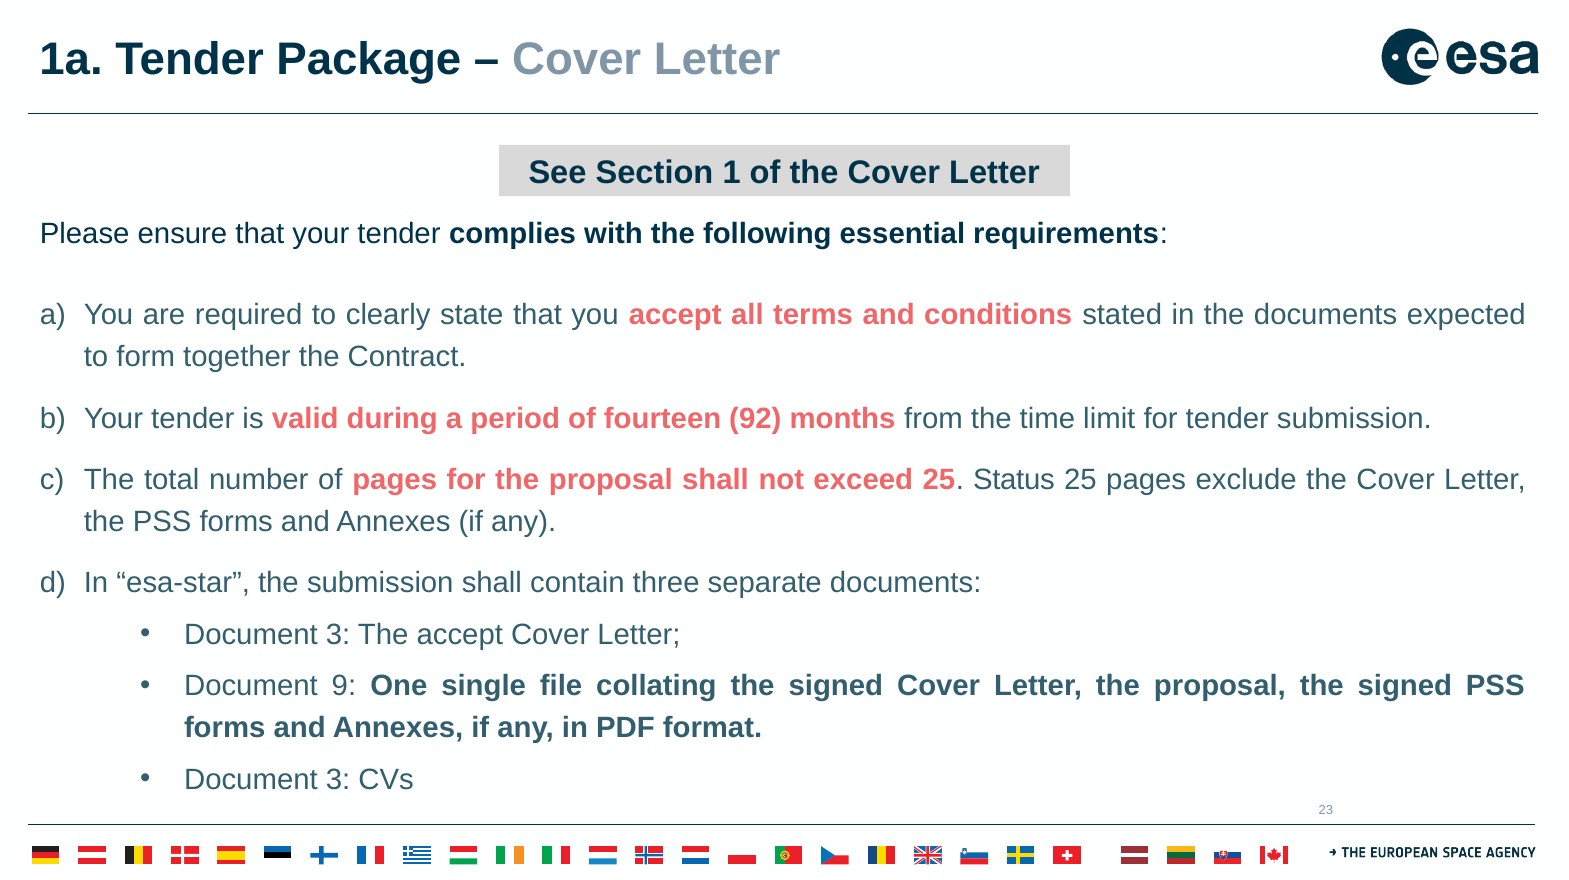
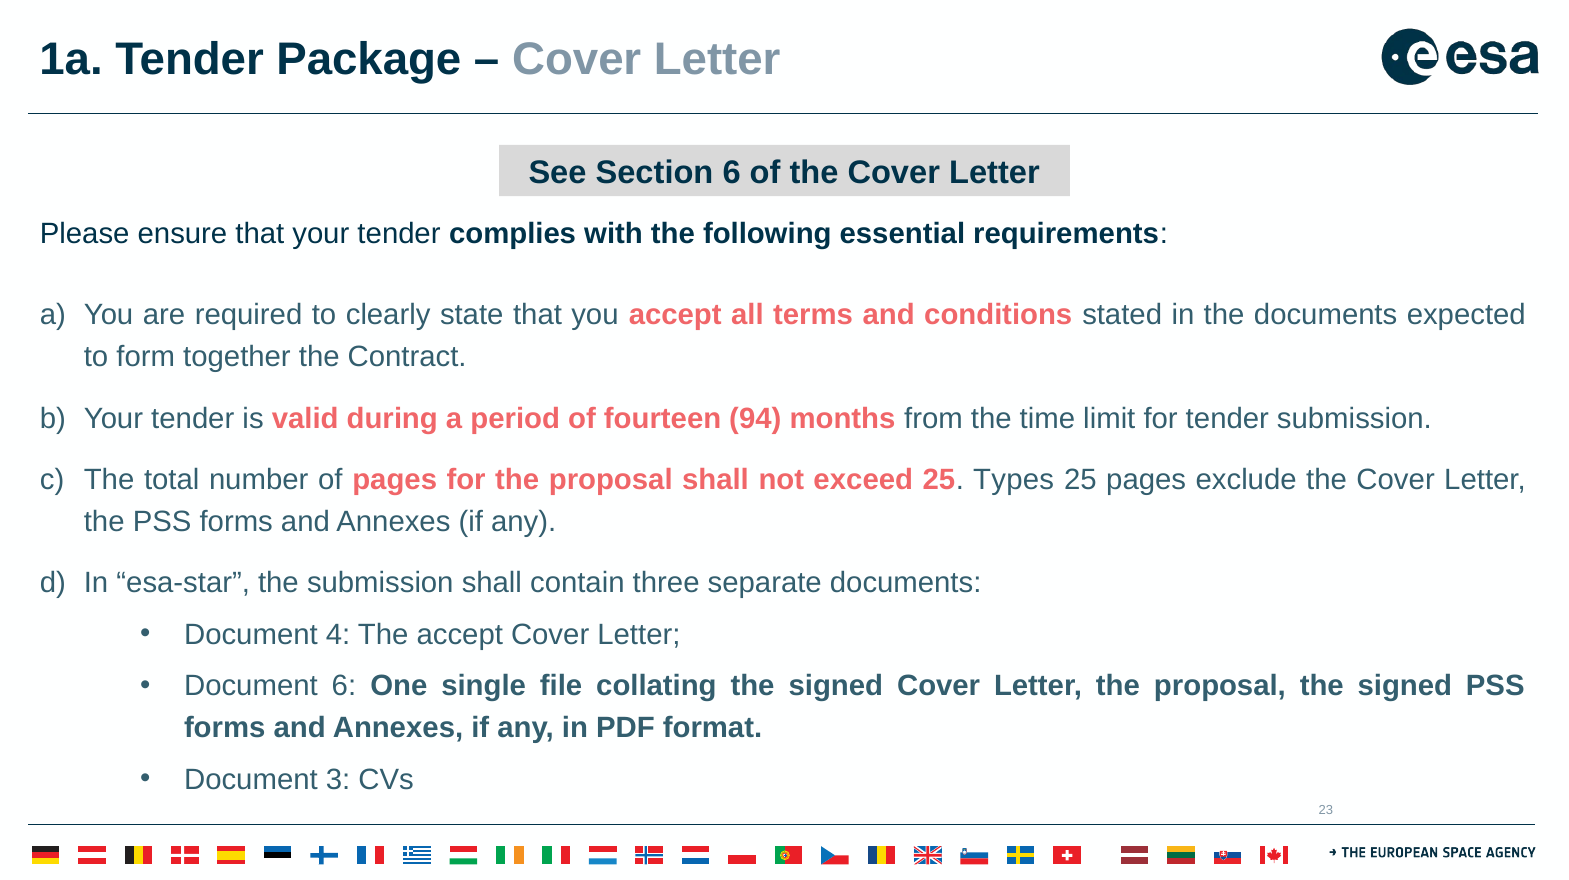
Section 1: 1 -> 6
92: 92 -> 94
Status: Status -> Types
3 at (338, 635): 3 -> 4
Document 9: 9 -> 6
